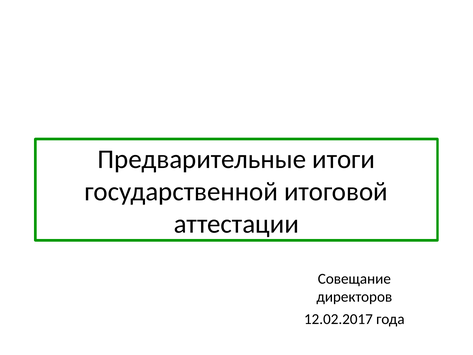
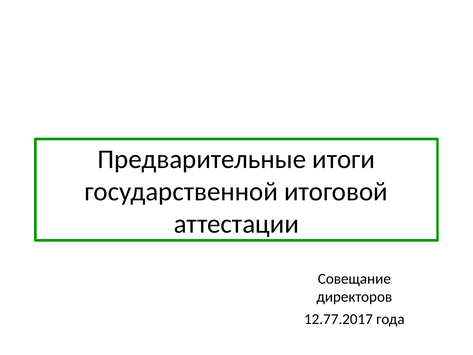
12.02.2017: 12.02.2017 -> 12.77.2017
